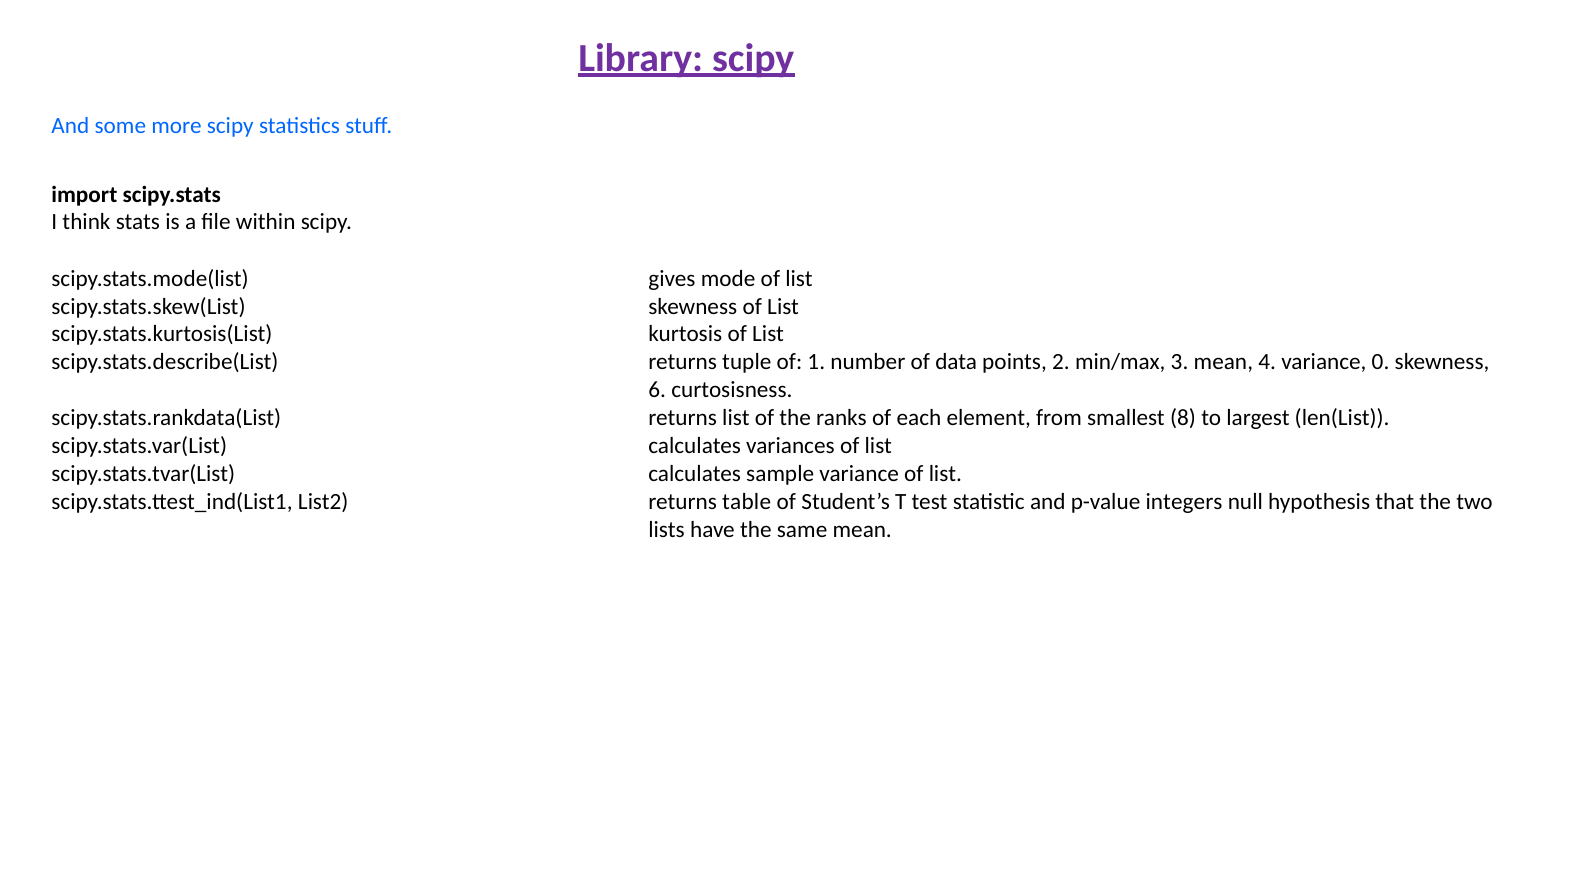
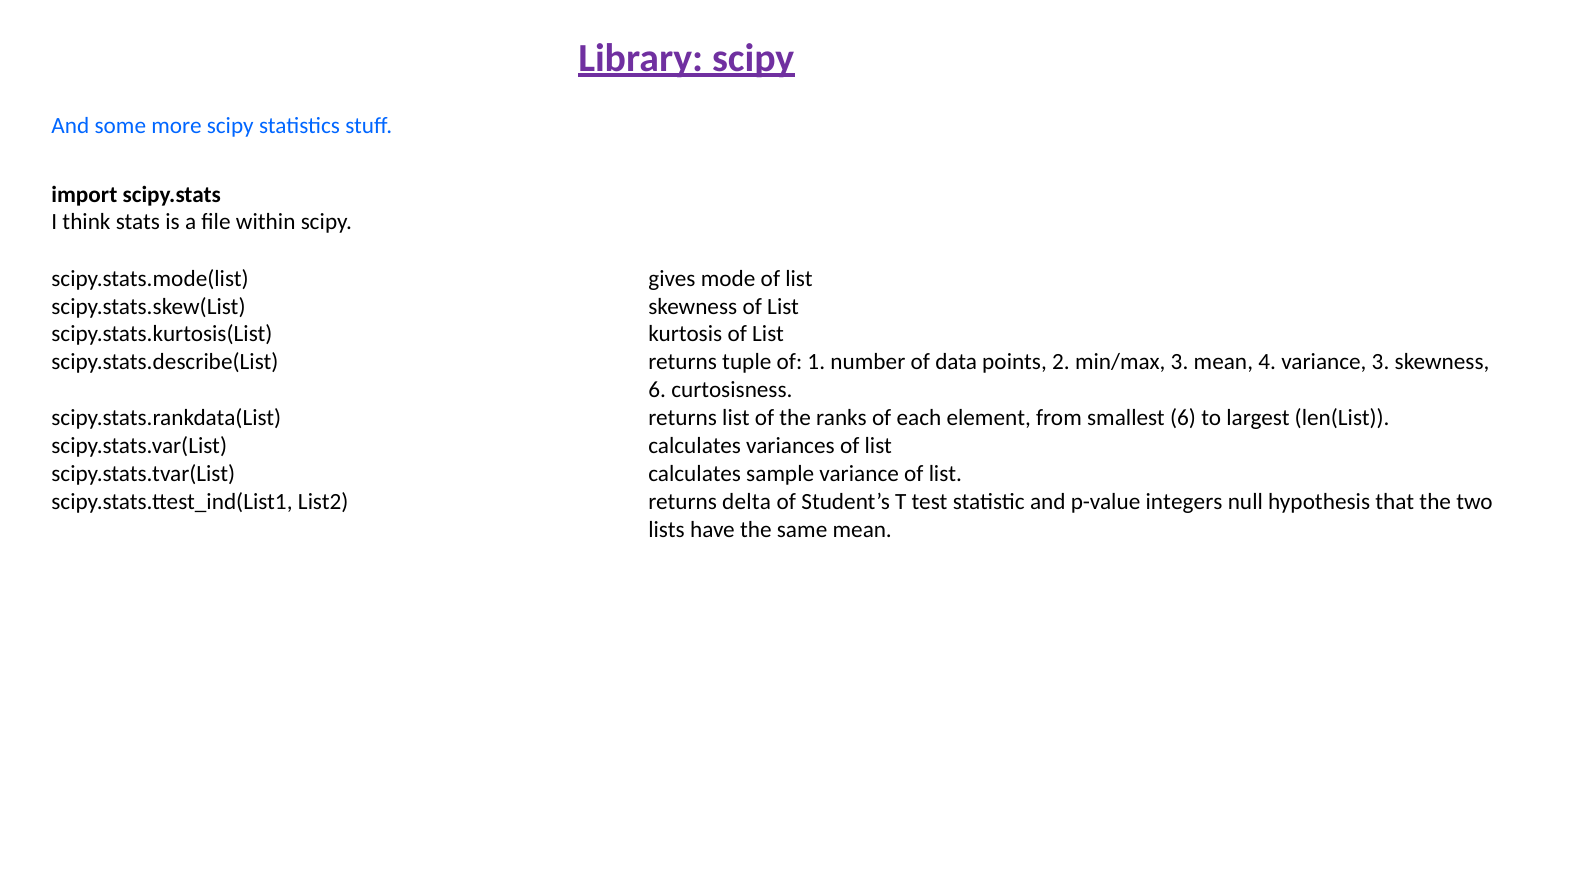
variance 0: 0 -> 3
smallest 8: 8 -> 6
table: table -> delta
